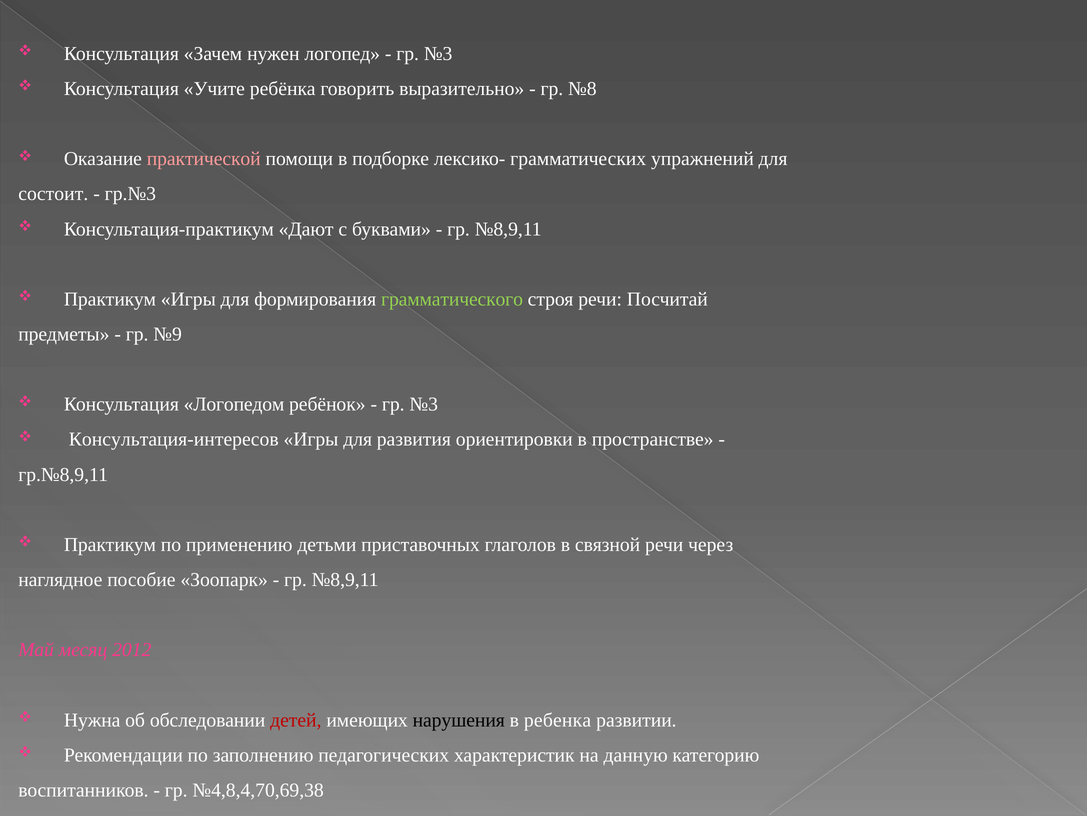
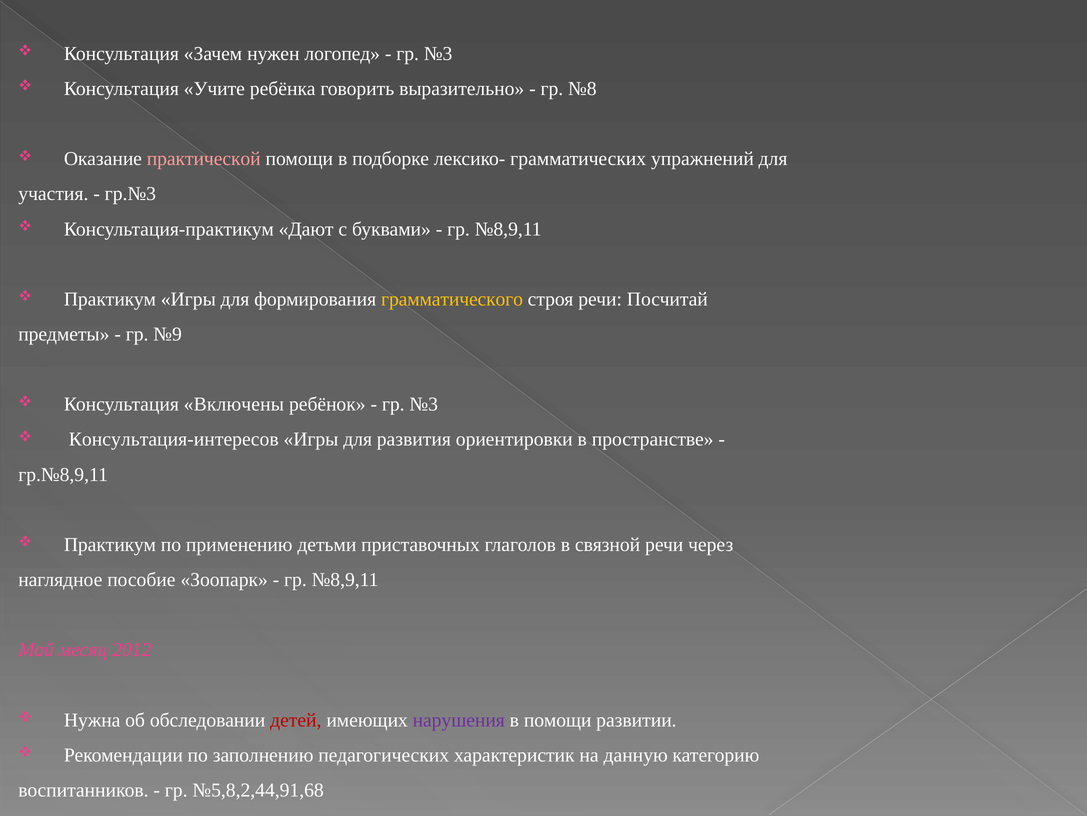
состоит: состоит -> участия
грамматического colour: light green -> yellow
Логопедом: Логопедом -> Включены
нарушения colour: black -> purple
в ребенка: ребенка -> помощи
№4,8,4,70,69,38: №4,8,4,70,69,38 -> №5,8,2,44,91,68
